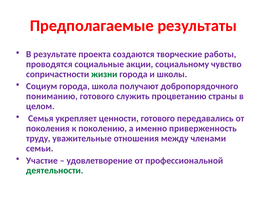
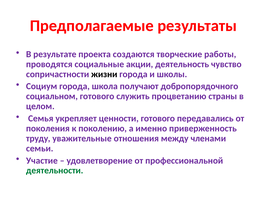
социальному: социальному -> деятельность
жизни colour: green -> black
пониманию: пониманию -> социальном
